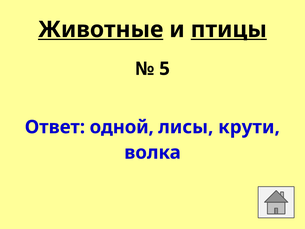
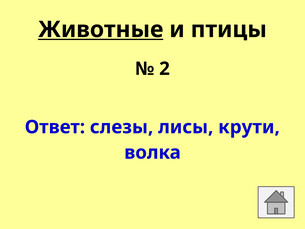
птицы underline: present -> none
5: 5 -> 2
одной: одной -> слезы
